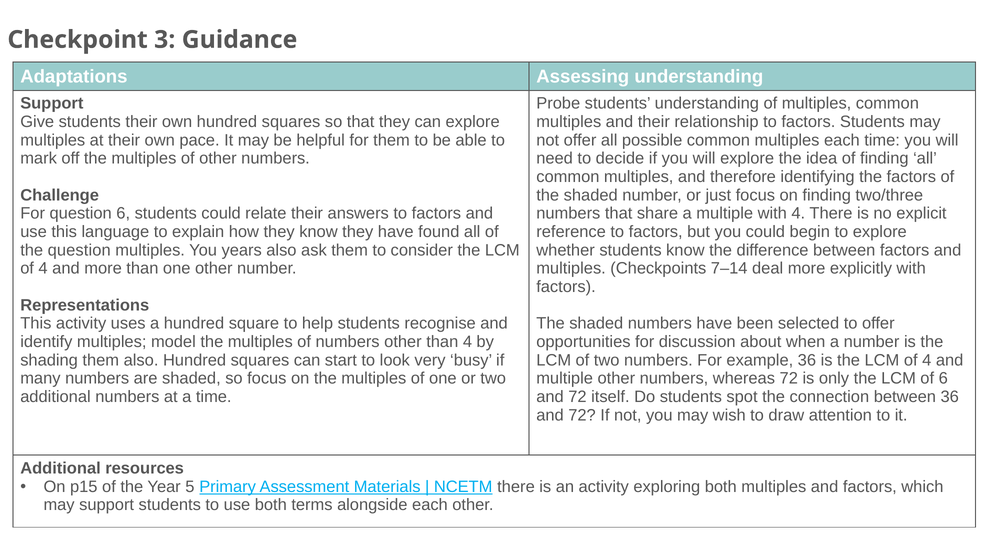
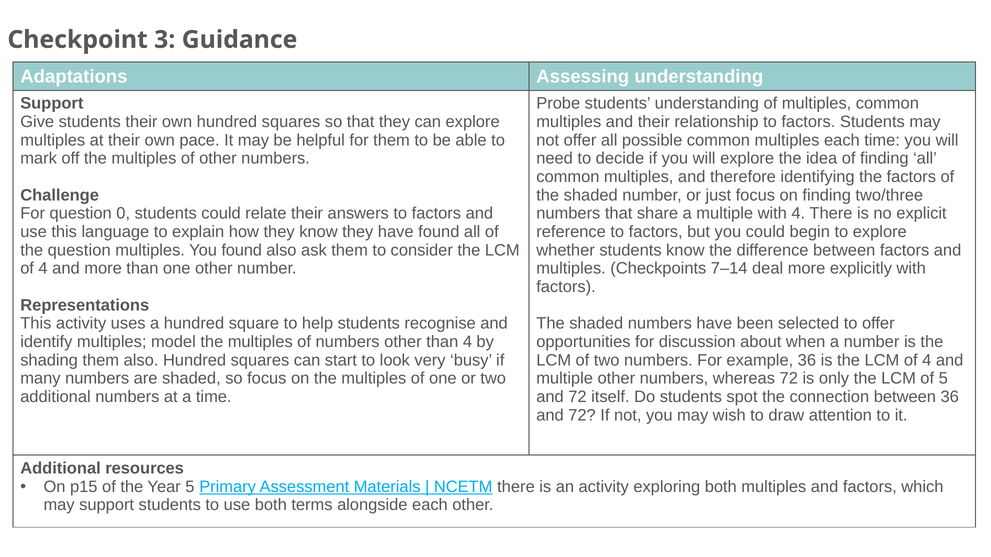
question 6: 6 -> 0
You years: years -> found
of 6: 6 -> 5
